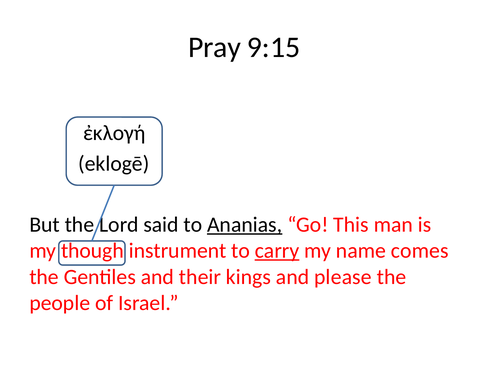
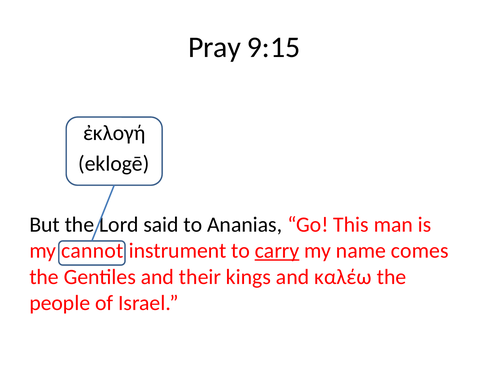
Ananias underline: present -> none
though: though -> cannot
please: please -> καλέω
